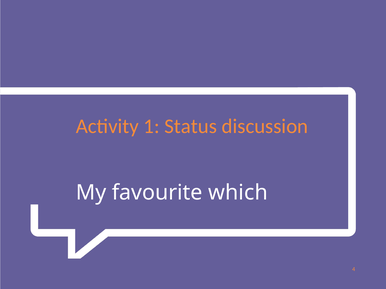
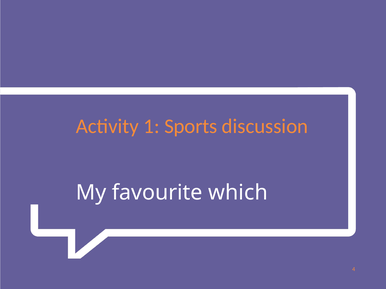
Status: Status -> Sports
